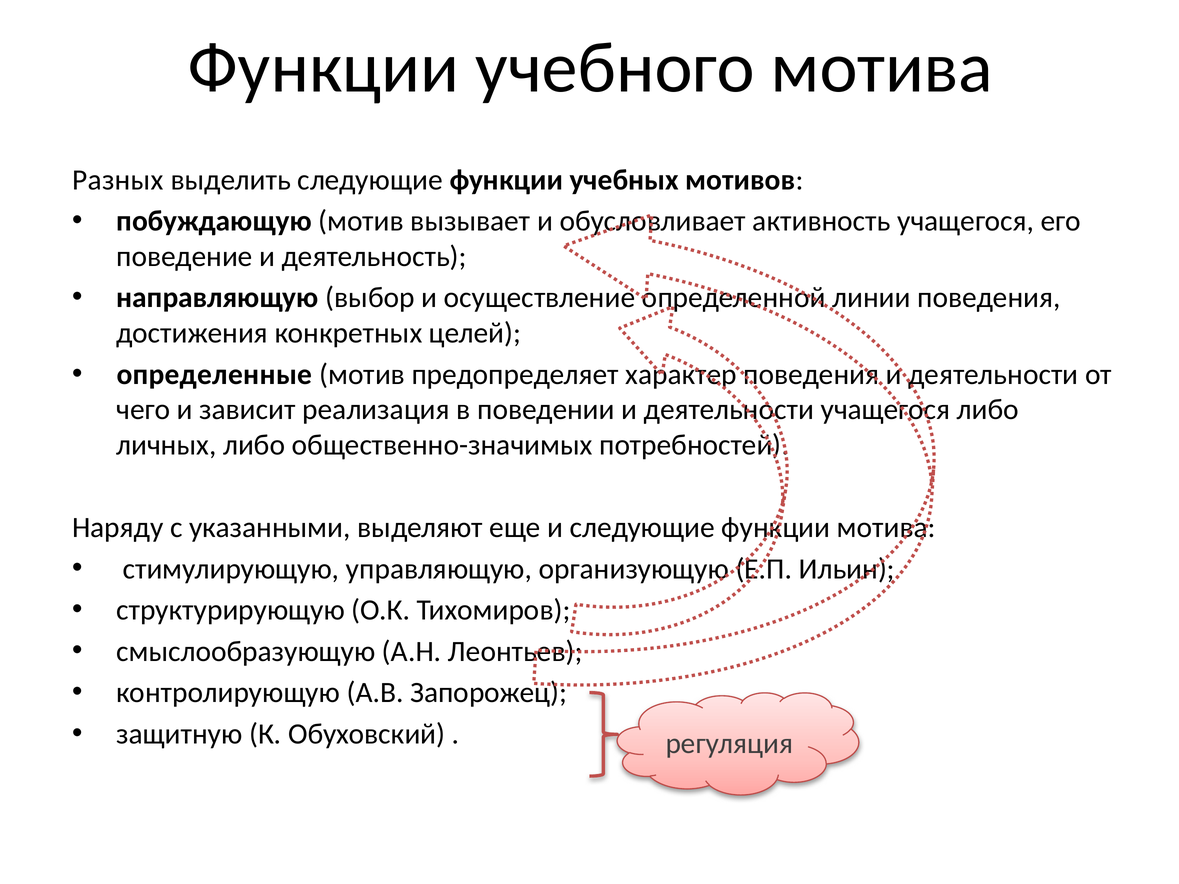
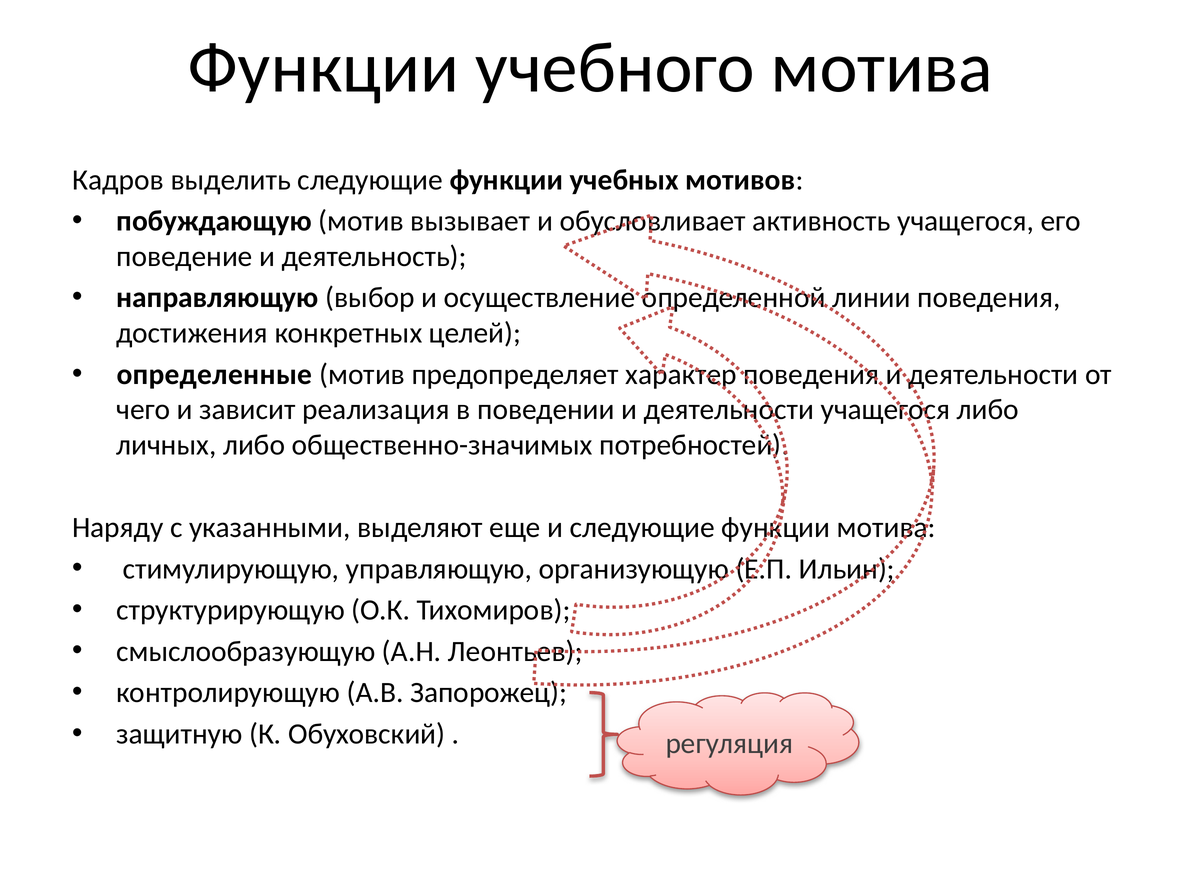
Разных: Разных -> Кадров
